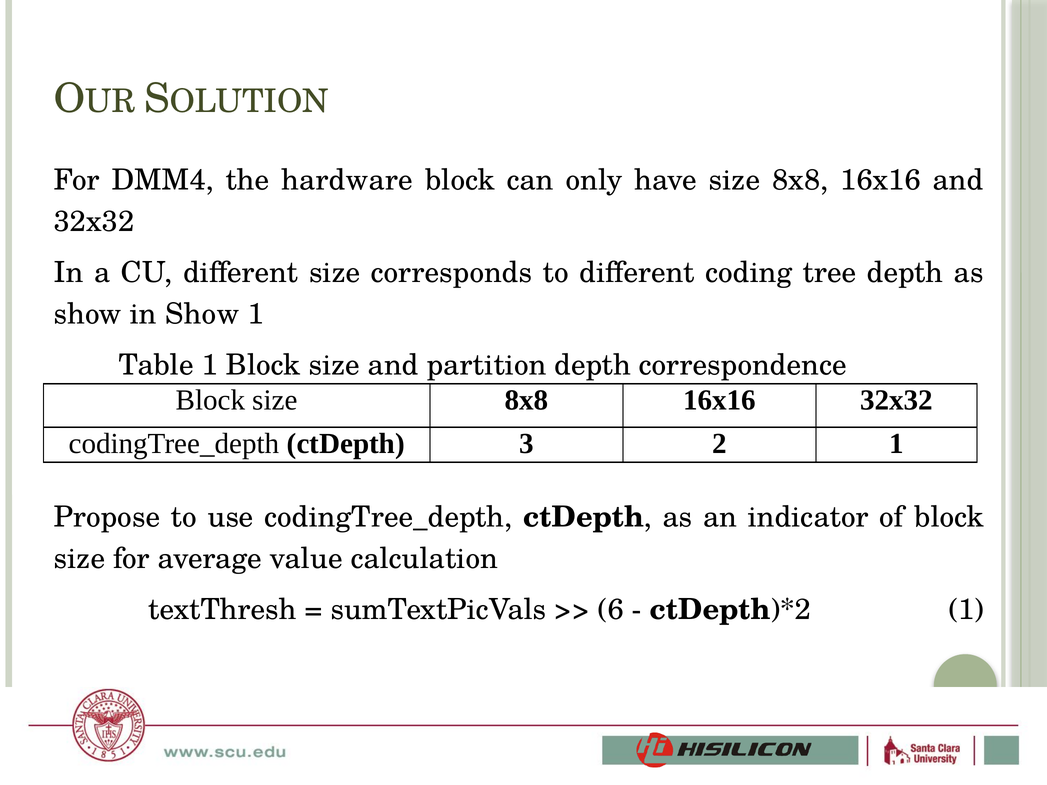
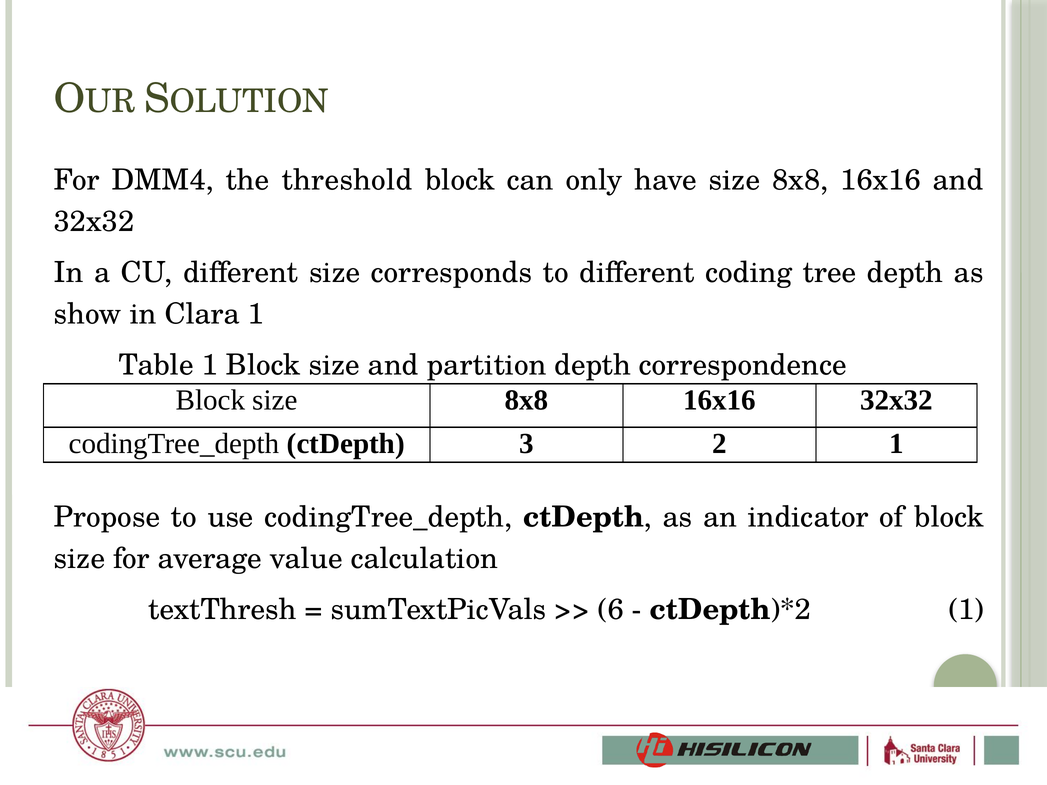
hardware: hardware -> threshold
in Show: Show -> Clara
